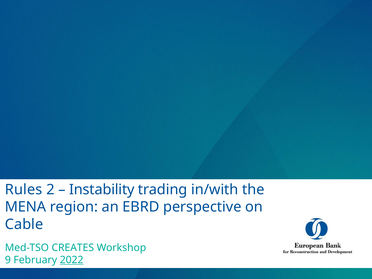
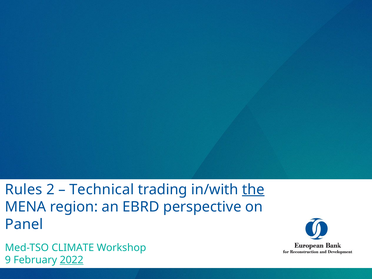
Instability: Instability -> Technical
the underline: none -> present
Cable: Cable -> Panel
CREATES: CREATES -> CLIMATE
